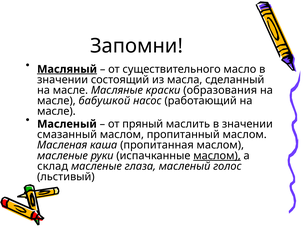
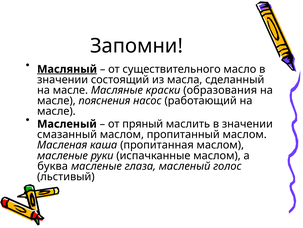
бабушкой: бабушкой -> пояснения
маслом at (217, 155) underline: present -> none
склад: склад -> буква
